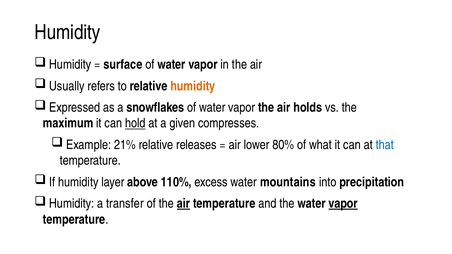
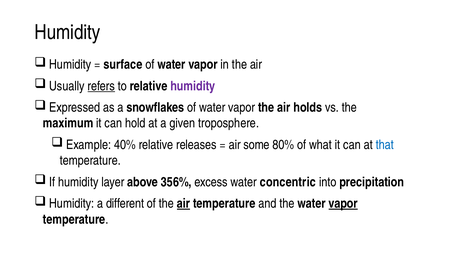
refers underline: none -> present
humidity at (193, 86) colour: orange -> purple
hold underline: present -> none
compresses: compresses -> troposphere
21%: 21% -> 40%
lower: lower -> some
110%: 110% -> 356%
mountains: mountains -> concentric
transfer: transfer -> different
